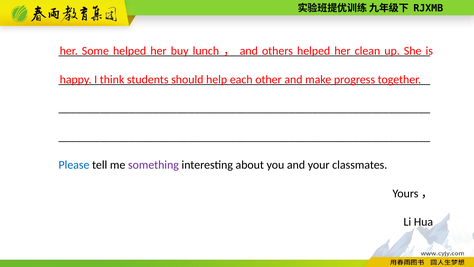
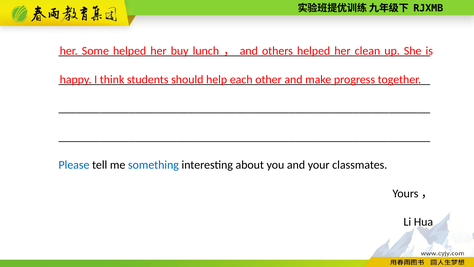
something colour: purple -> blue
